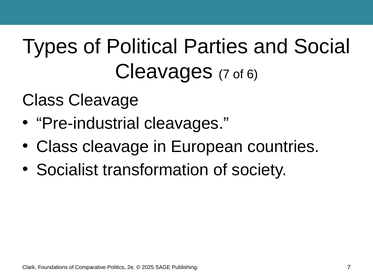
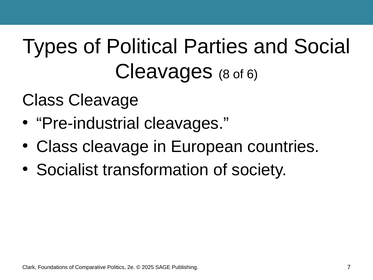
Cleavages 7: 7 -> 8
